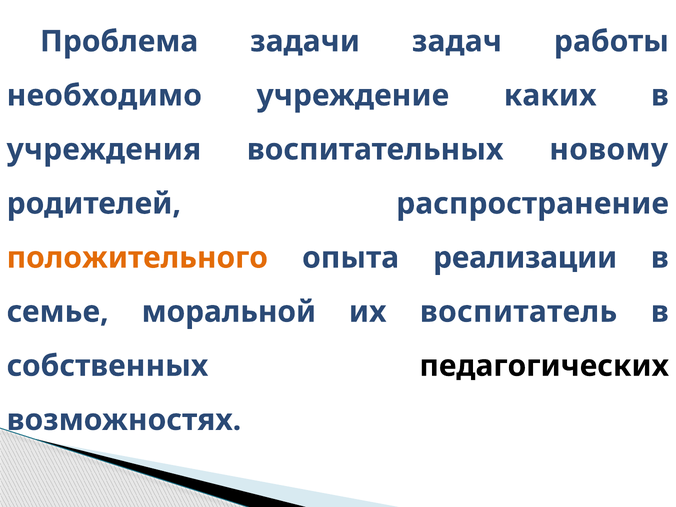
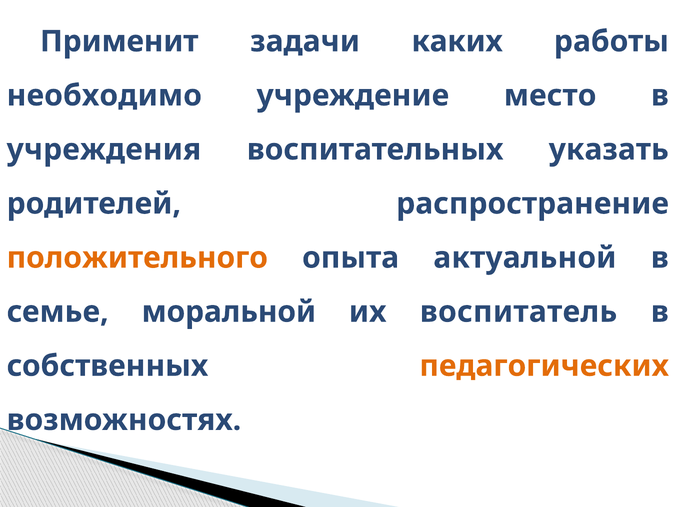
Проблема: Проблема -> Применит
задач: задач -> каких
каких: каких -> место
новому: новому -> указать
реализации: реализации -> актуальной
педагогических colour: black -> orange
